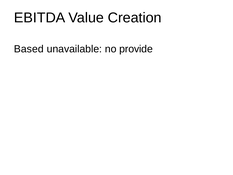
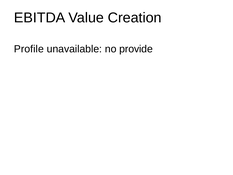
Based: Based -> Profile
